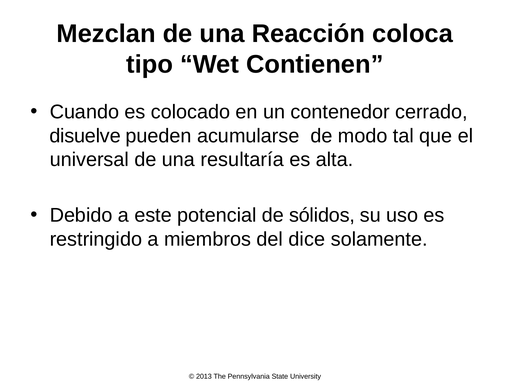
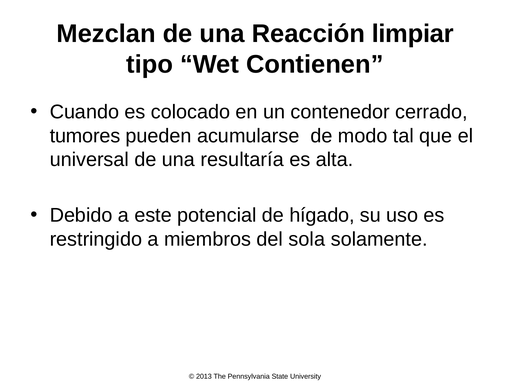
coloca: coloca -> limpiar
disuelve: disuelve -> tumores
sólidos: sólidos -> hígado
dice: dice -> sola
